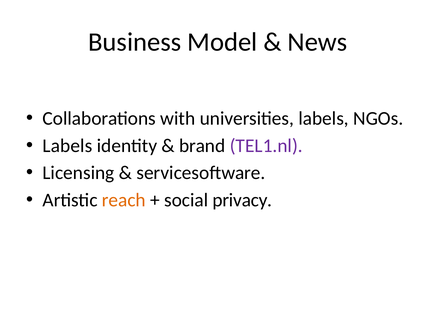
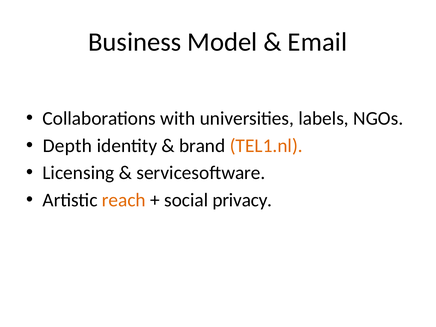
News: News -> Email
Labels at (67, 146): Labels -> Depth
TEL1.nl colour: purple -> orange
